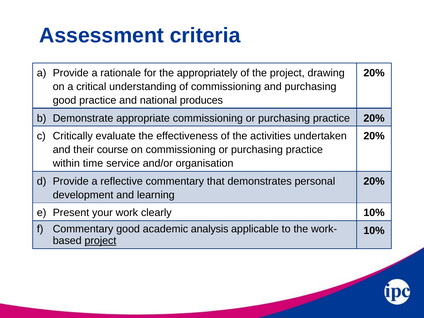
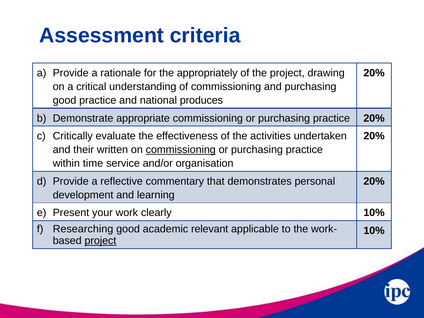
course: course -> written
commissioning at (181, 150) underline: none -> present
Commentary at (83, 229): Commentary -> Researching
analysis: analysis -> relevant
